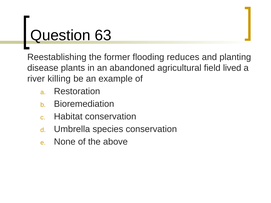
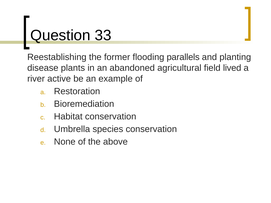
63: 63 -> 33
reduces: reduces -> parallels
killing: killing -> active
